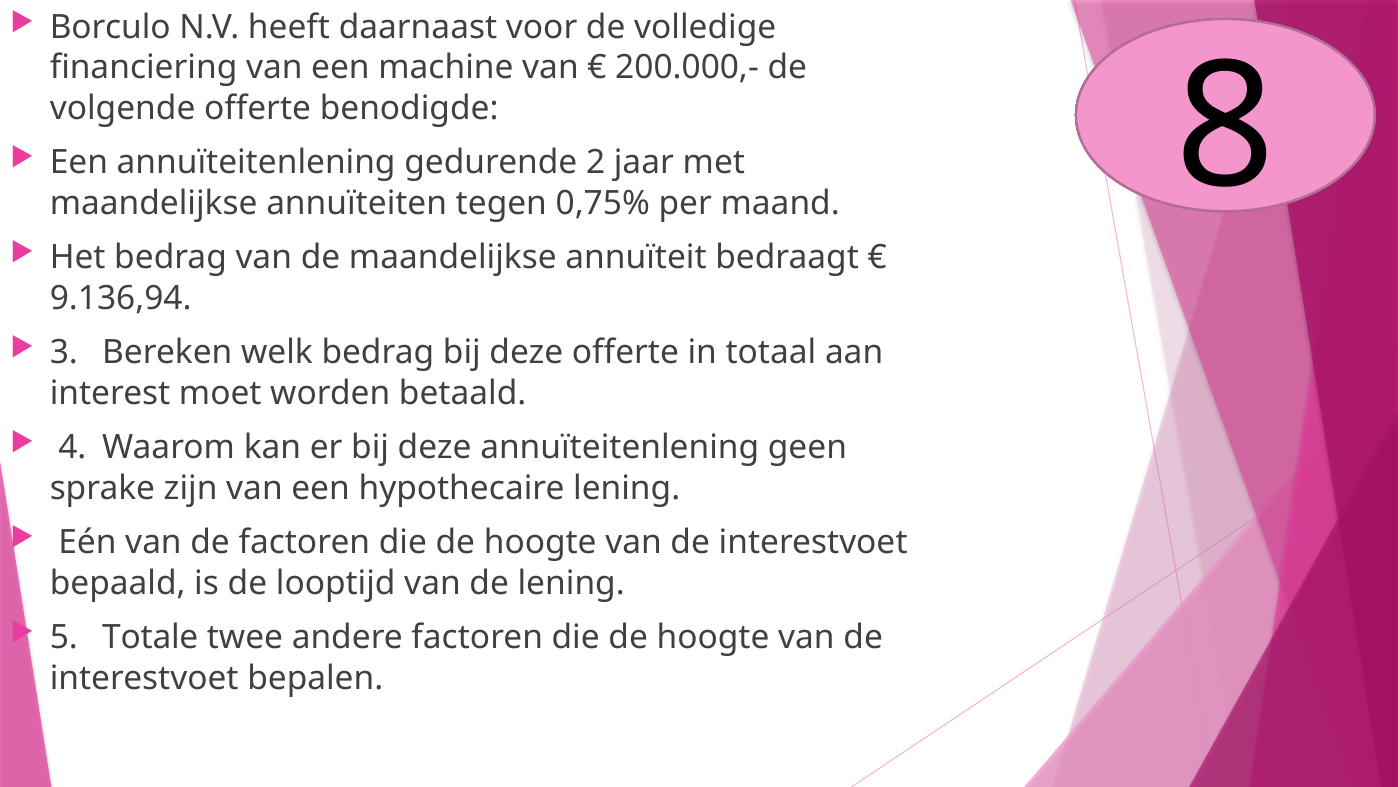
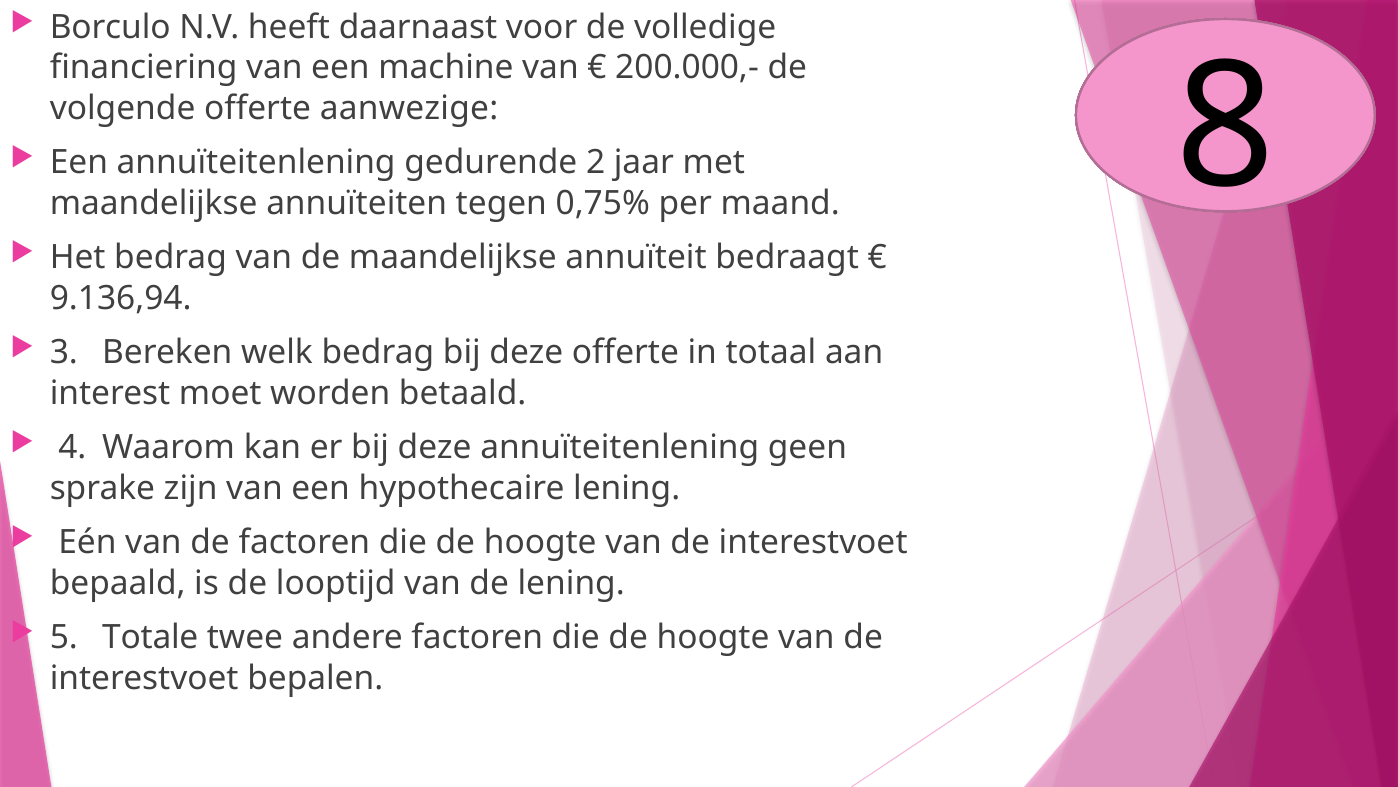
benodigde: benodigde -> aanwezige
